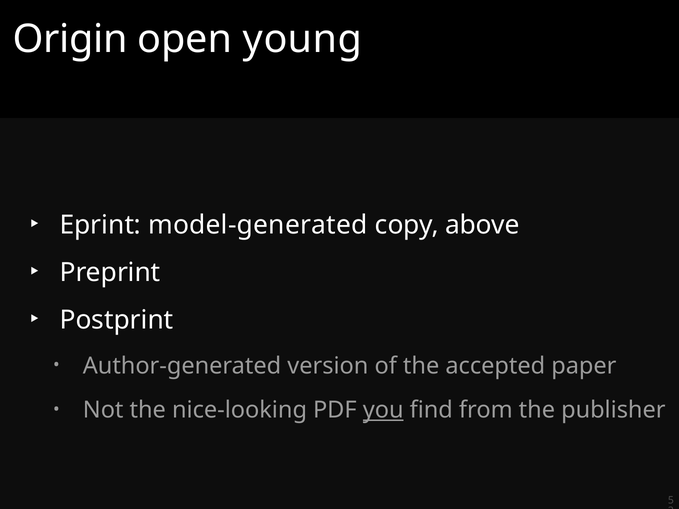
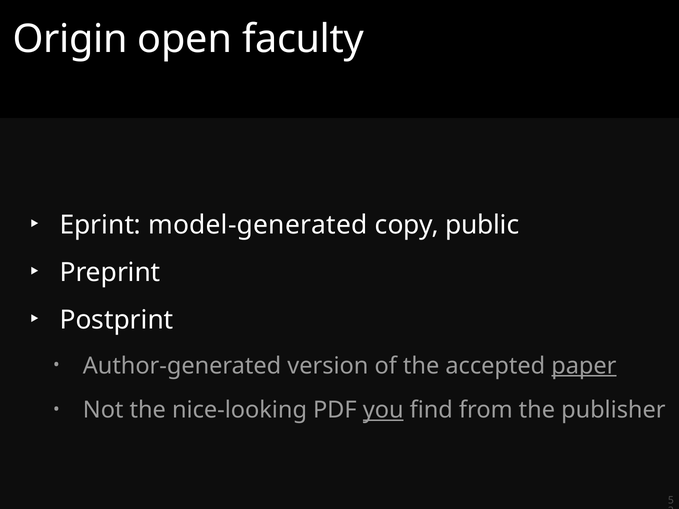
young: young -> faculty
above: above -> public
paper underline: none -> present
